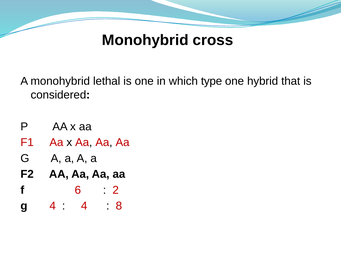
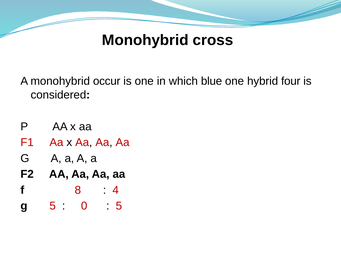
lethal: lethal -> occur
type: type -> blue
that: that -> four
6: 6 -> 8
2: 2 -> 4
g 4: 4 -> 5
4 at (84, 206): 4 -> 0
8 at (119, 206): 8 -> 5
